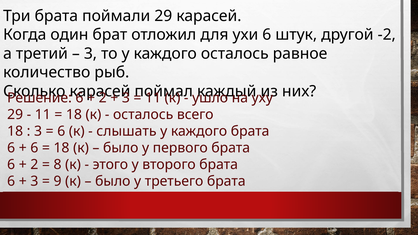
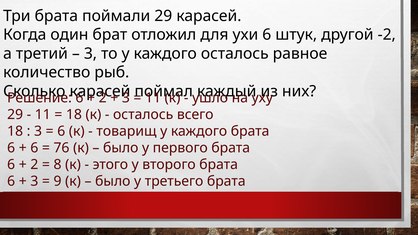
слышать: слышать -> товарищ
18 at (61, 148): 18 -> 76
